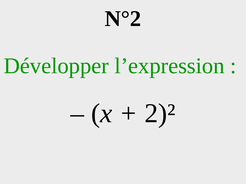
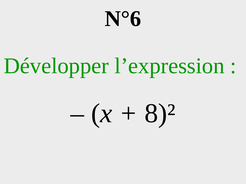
N°2: N°2 -> N°6
2)²: 2)² -> 8)²
